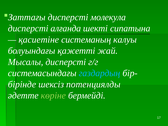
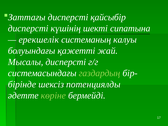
молекула: молекула -> қайсыбір
алғанда: алғанда -> күшінің
қасиетіне: қасиетіне -> ерекшелік
газдардың colour: light blue -> light green
